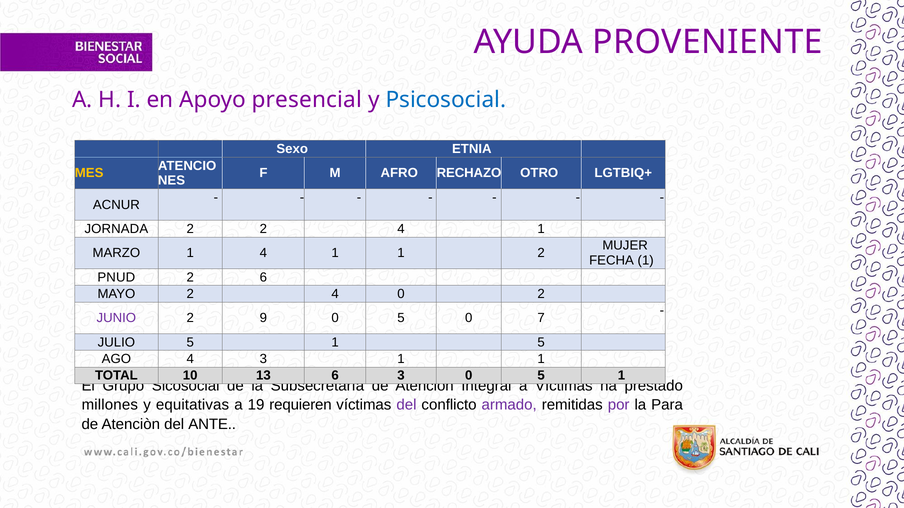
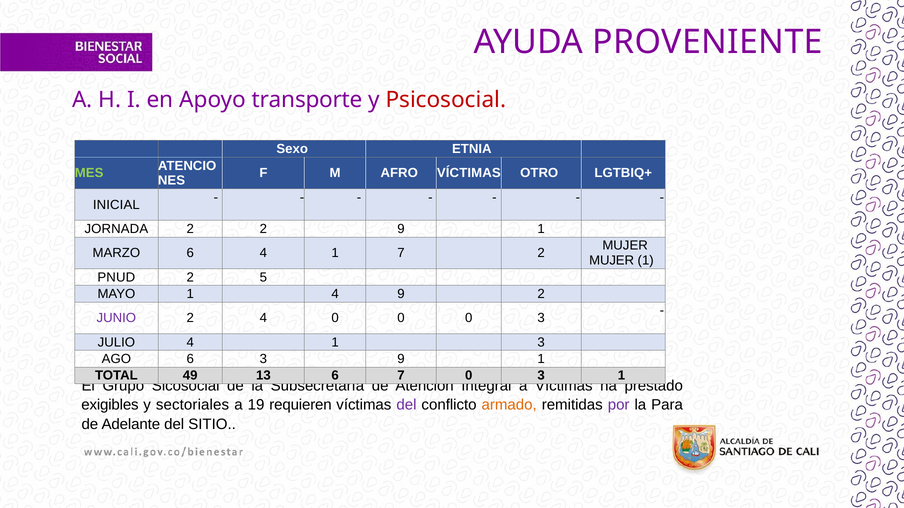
presencial: presencial -> transporte
Psicosocial colour: blue -> red
MES colour: yellow -> light green
AFRO RECHAZO: RECHAZO -> VÍCTIMAS
ACNUR: ACNUR -> INICIAL
2 2 4: 4 -> 9
MARZO 1: 1 -> 6
4 1 1: 1 -> 7
FECHA at (612, 261): FECHA -> MUJER
2 6: 6 -> 5
MAYO 2: 2 -> 1
4 0: 0 -> 9
2 9: 9 -> 4
5 at (401, 318): 5 -> 0
7 at (541, 318): 7 -> 3
JULIO 5: 5 -> 4
1 5: 5 -> 3
AGO 4: 4 -> 6
3 1: 1 -> 9
10: 10 -> 49
6 3: 3 -> 7
5 at (541, 376): 5 -> 3
millones: millones -> exigibles
equitativas: equitativas -> sectoriales
armado colour: purple -> orange
Atenciòn: Atenciòn -> Adelante
ANTE: ANTE -> SITIO
